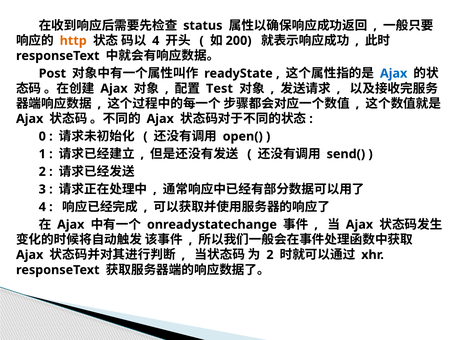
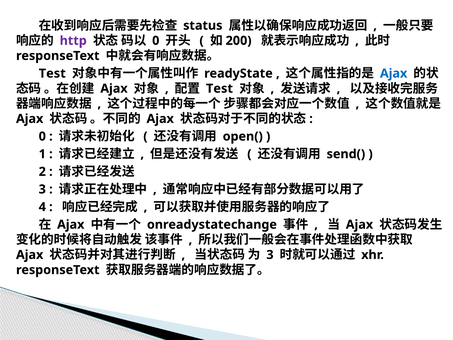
http colour: orange -> purple
4 at (156, 41): 4 -> 0
Post at (52, 73): Post -> Test
2 at (270, 255): 2 -> 3
